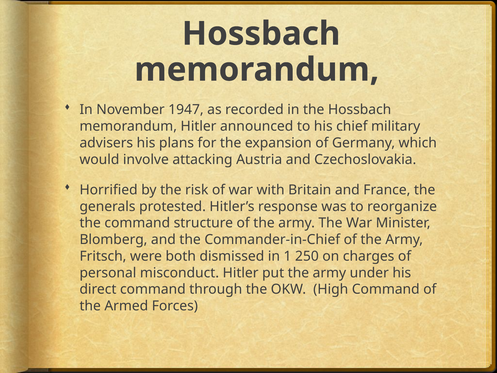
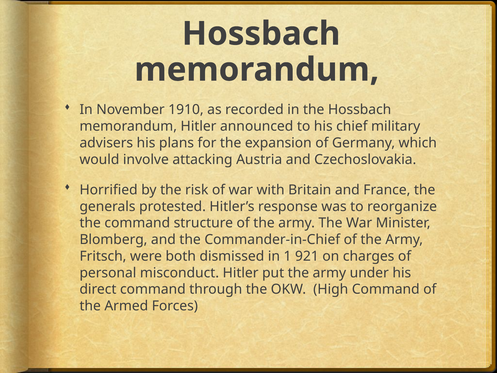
1947: 1947 -> 1910
250: 250 -> 921
